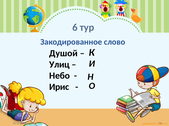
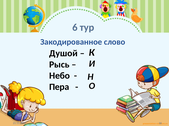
Улиц: Улиц -> Рысь
Ирис: Ирис -> Пера
